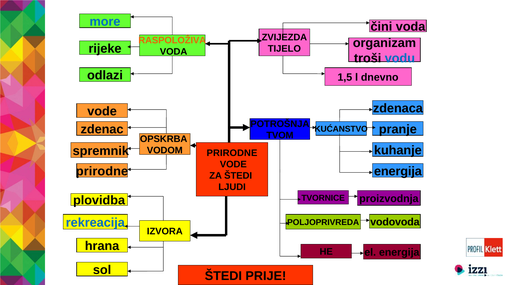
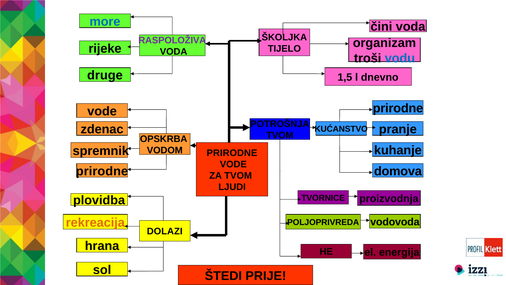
ZVIJEZDA: ZVIJEZDA -> ŠKOLJKA
RASPOLOŽIVA colour: orange -> purple
odlazi: odlazi -> druge
zdenaca at (398, 108): zdenaca -> prirodne
energija at (398, 171): energija -> domova
ZA ŠTEDI: ŠTEDI -> TVOM
rekreacija colour: blue -> orange
IZVORA: IZVORA -> DOLAZI
